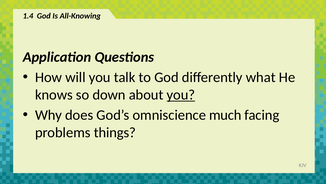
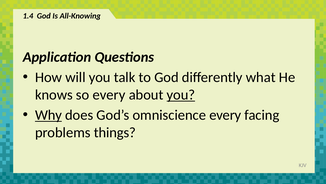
so down: down -> every
Why underline: none -> present
omniscience much: much -> every
